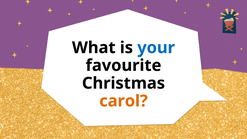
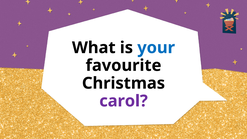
carol colour: orange -> purple
